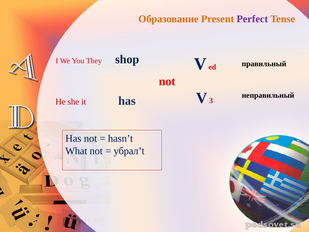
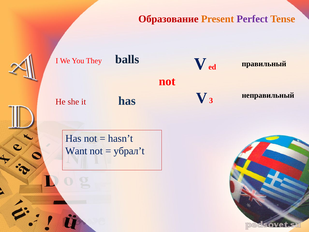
Образование colour: orange -> red
shop: shop -> balls
What: What -> Want
